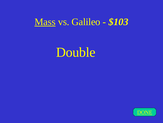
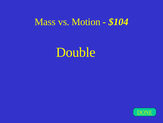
Mass underline: present -> none
Galileo: Galileo -> Motion
$103: $103 -> $104
